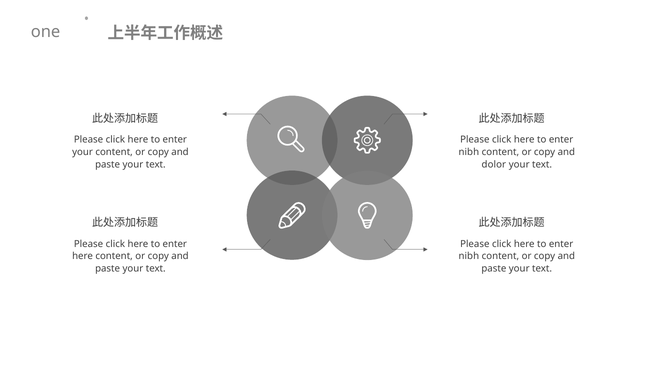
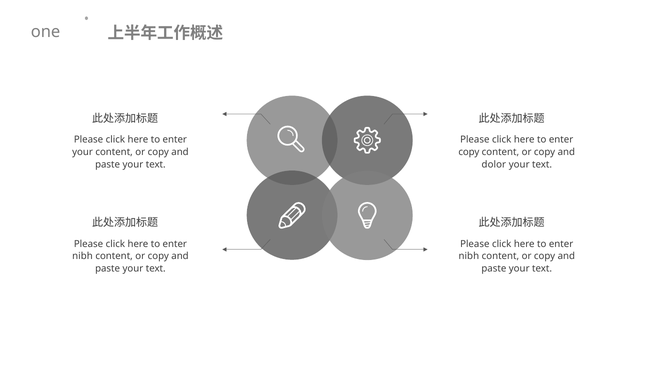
nibh at (469, 152): nibh -> copy
here at (83, 256): here -> nibh
